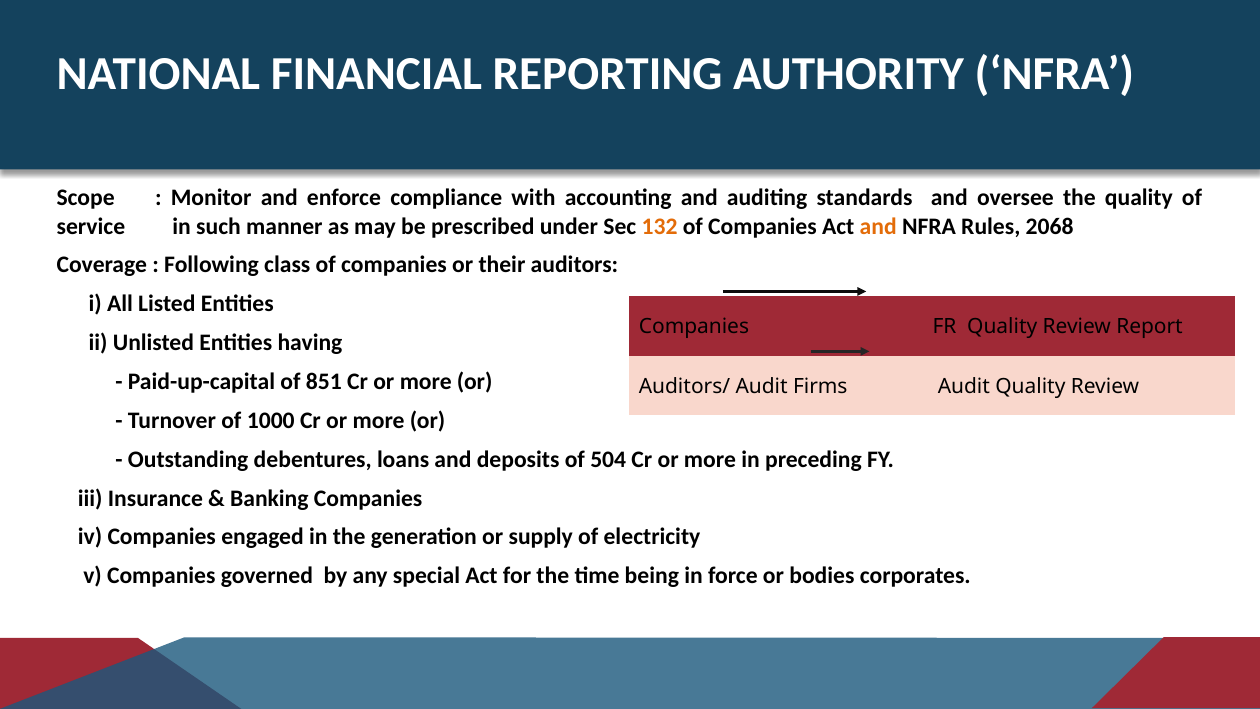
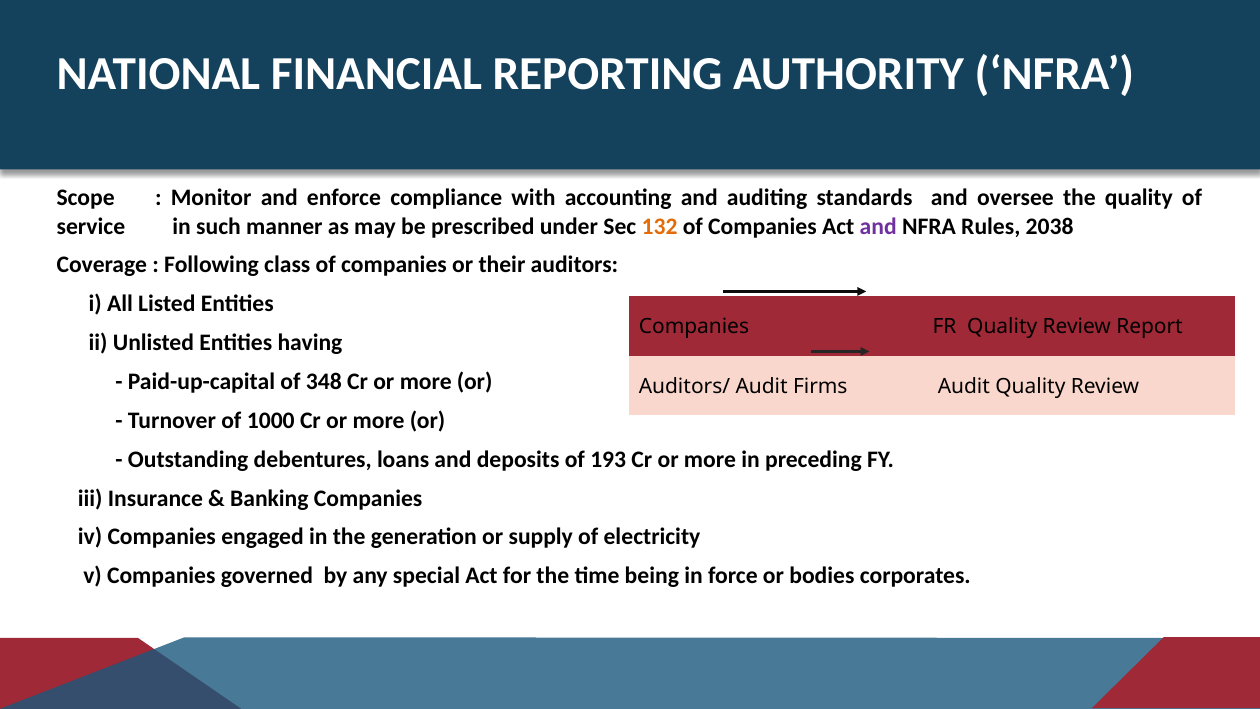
and at (878, 226) colour: orange -> purple
2068: 2068 -> 2038
851: 851 -> 348
504: 504 -> 193
